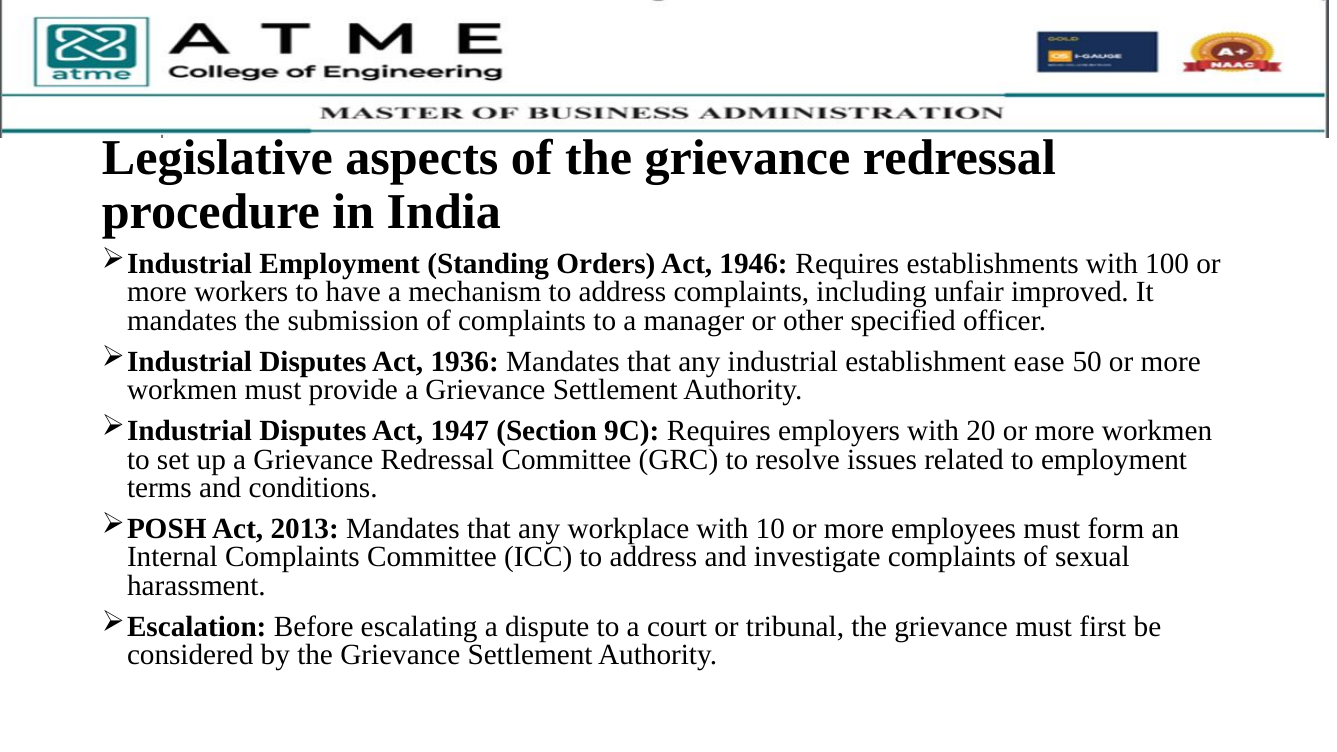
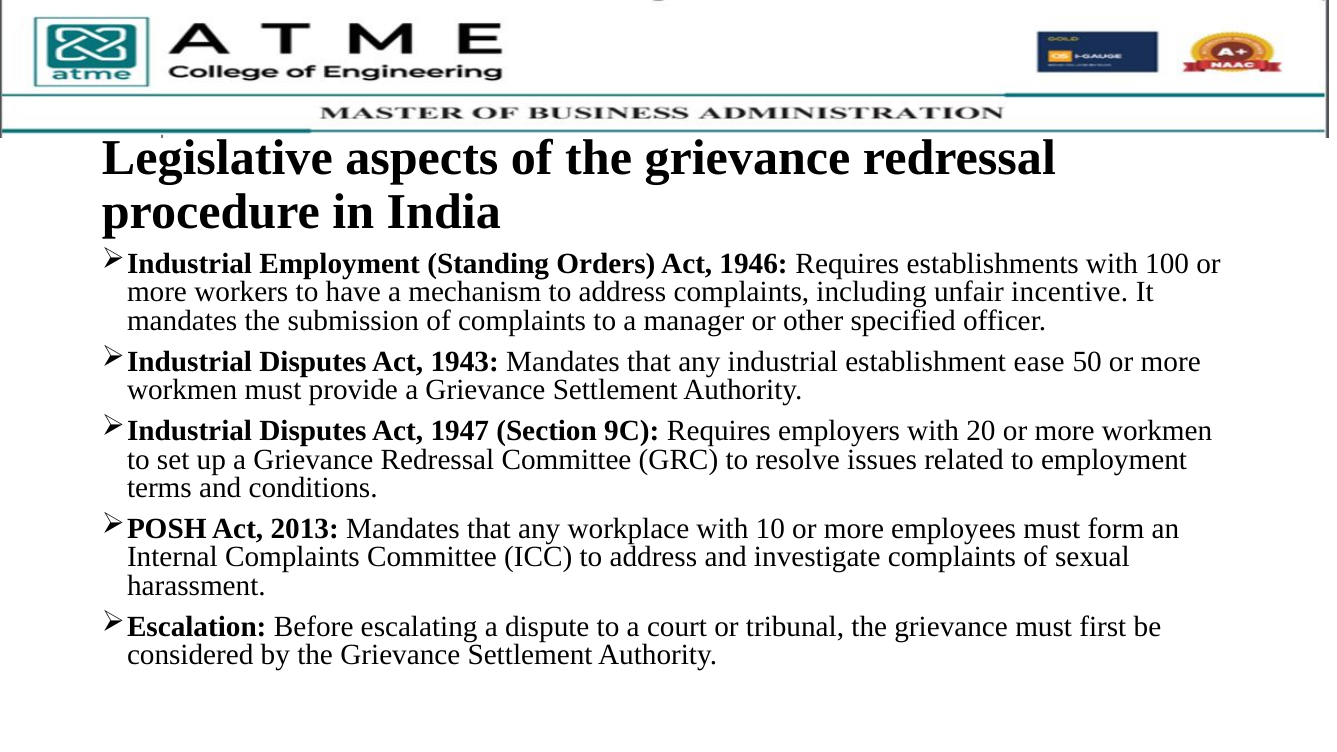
improved: improved -> incentive
1936: 1936 -> 1943
